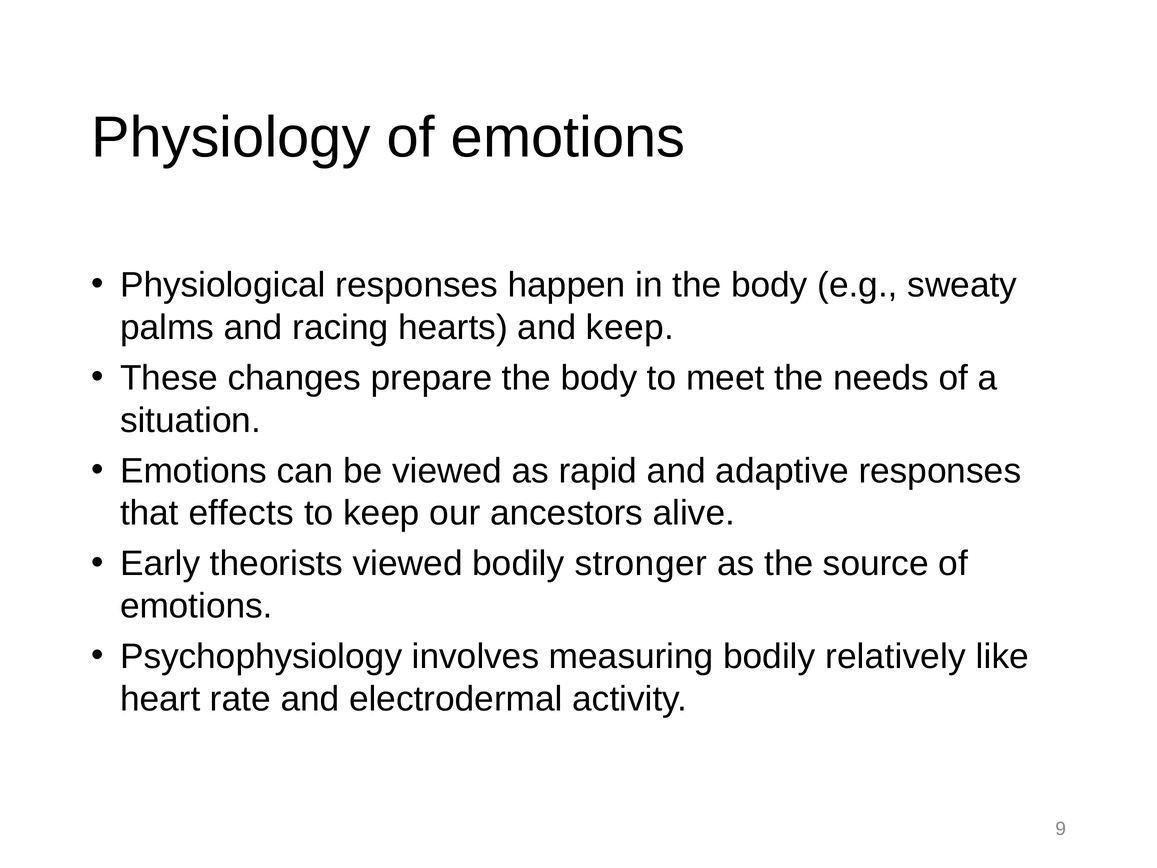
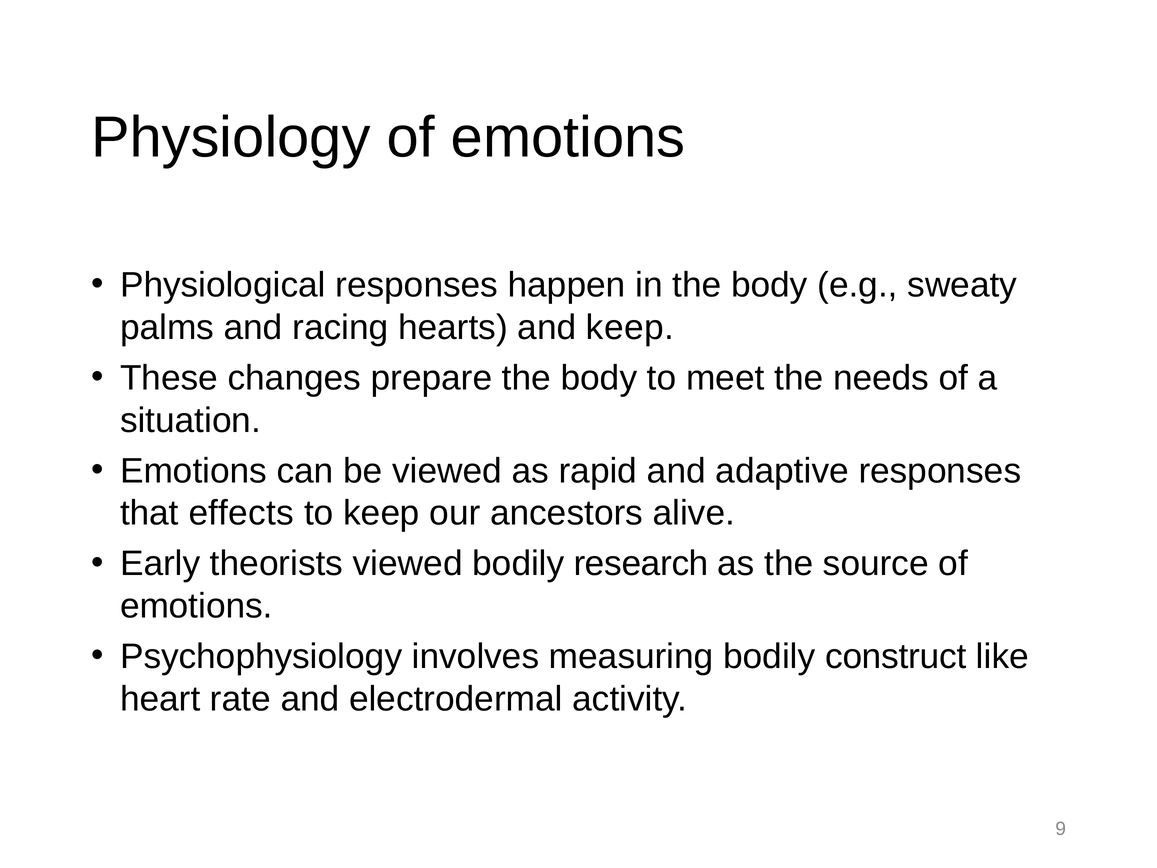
stronger: stronger -> research
relatively: relatively -> construct
